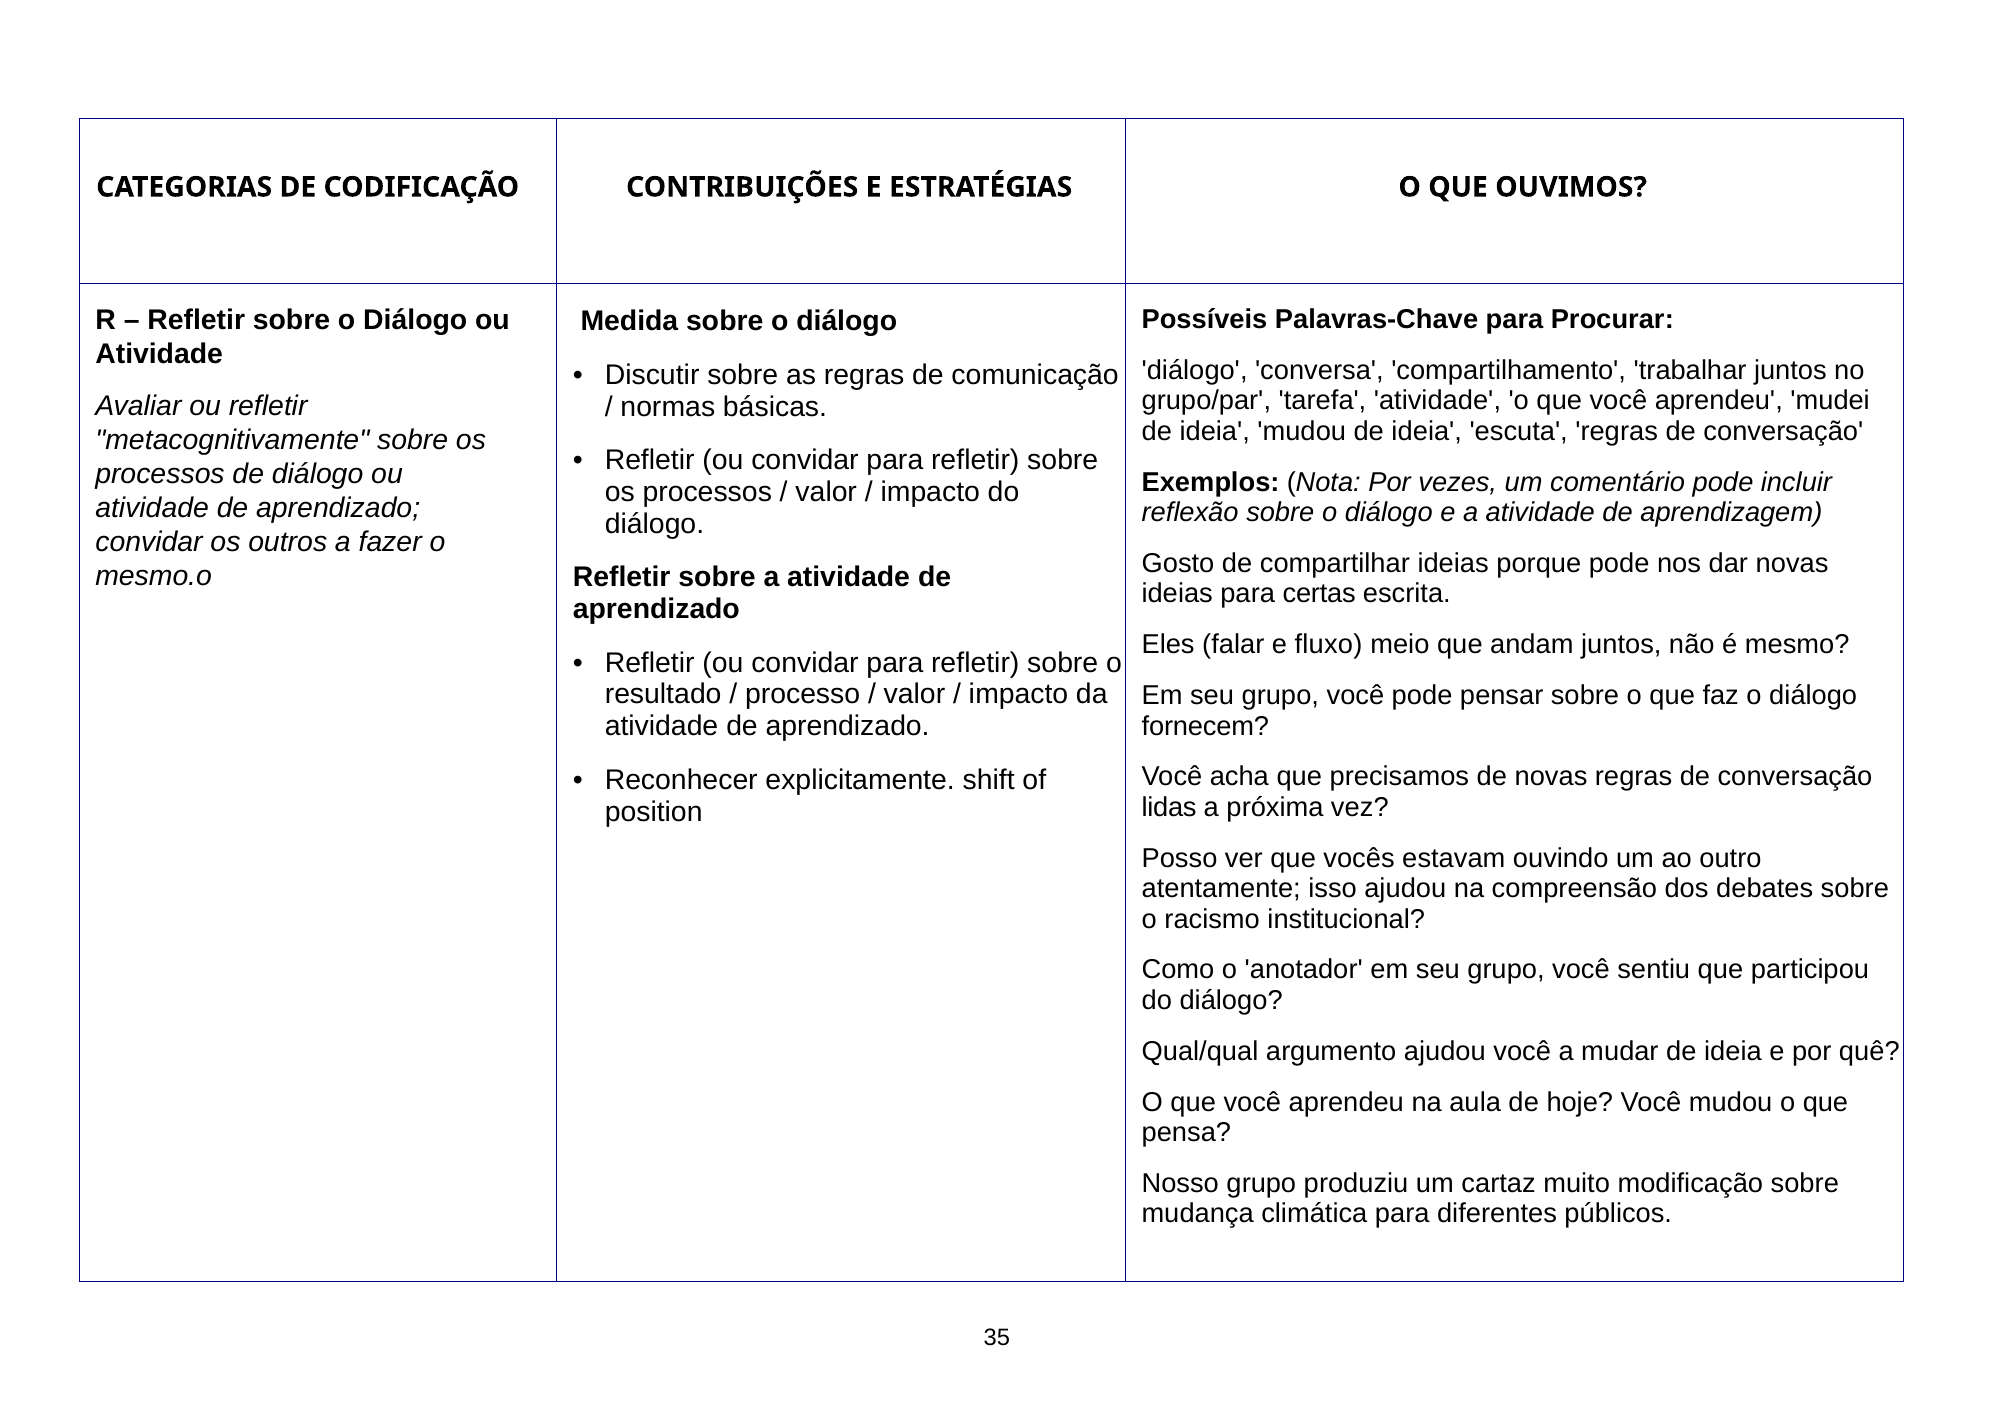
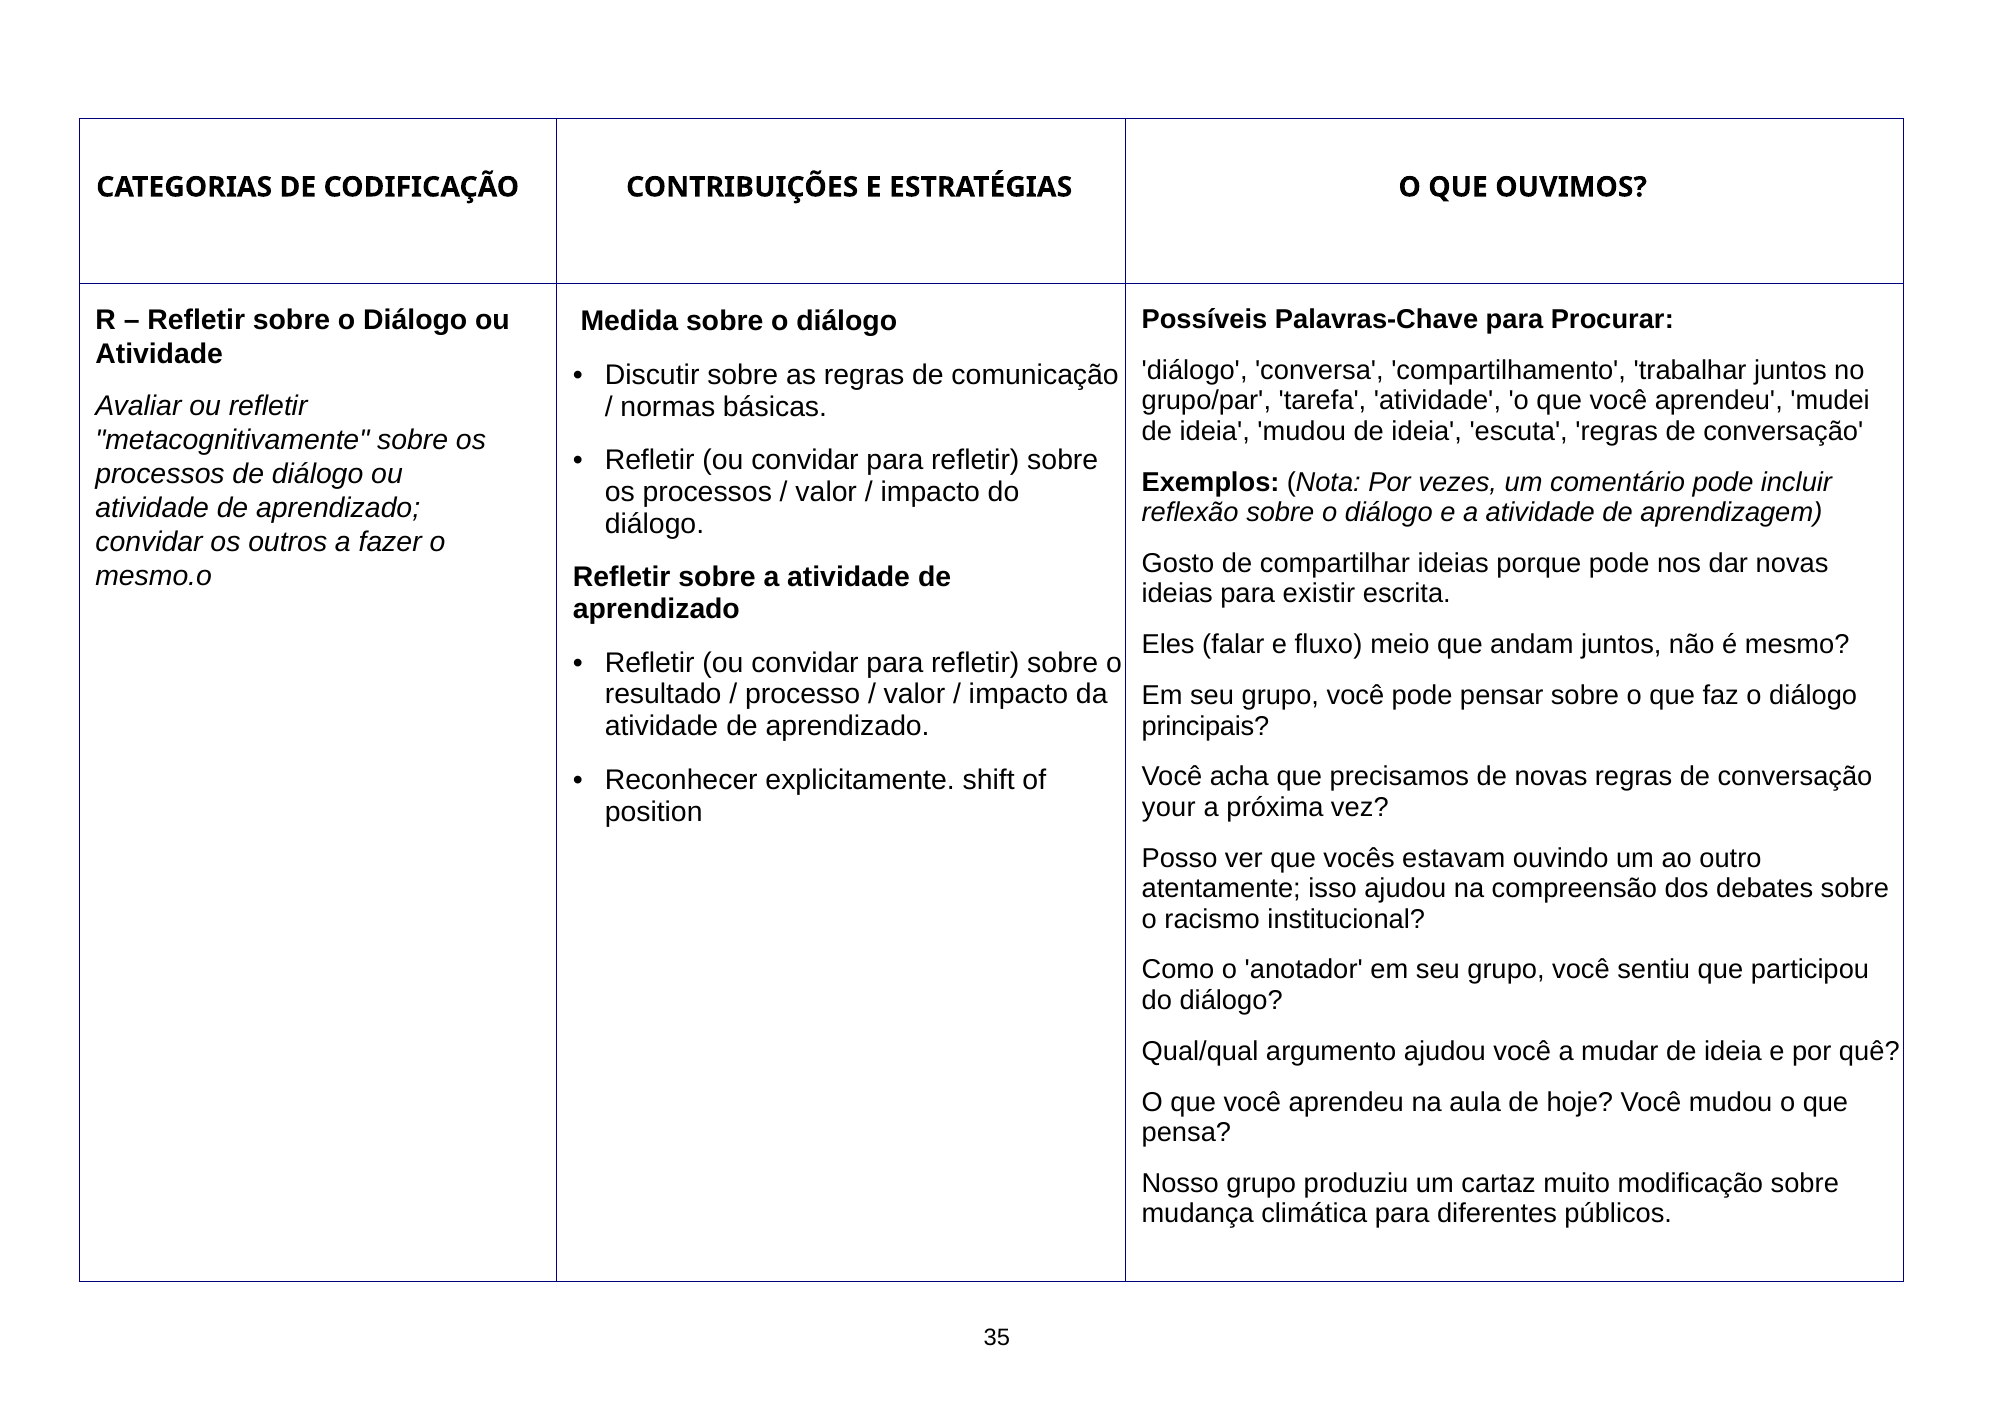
certas: certas -> existir
fornecem: fornecem -> principais
lidas: lidas -> your
